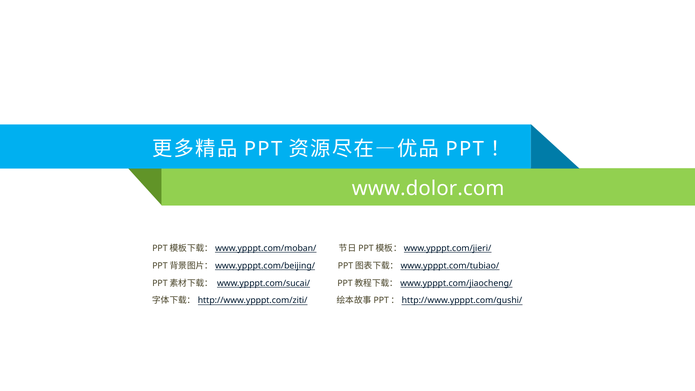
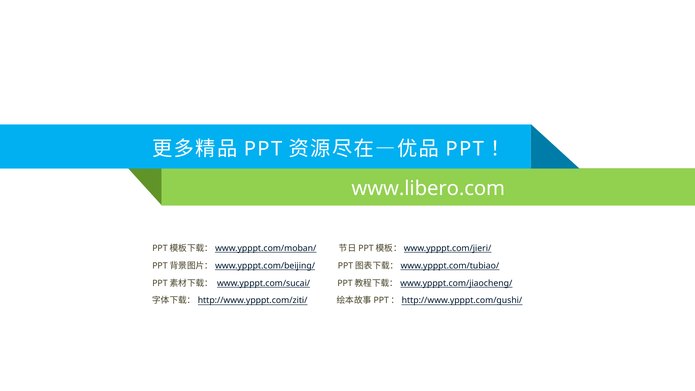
www.dolor.com: www.dolor.com -> www.libero.com
